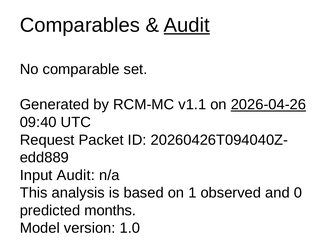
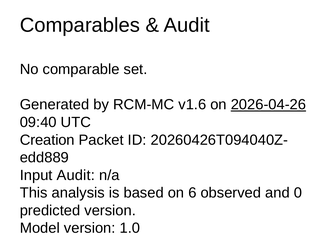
Audit at (187, 25) underline: present -> none
v1.1: v1.1 -> v1.6
Request: Request -> Creation
1: 1 -> 6
predicted months: months -> version
